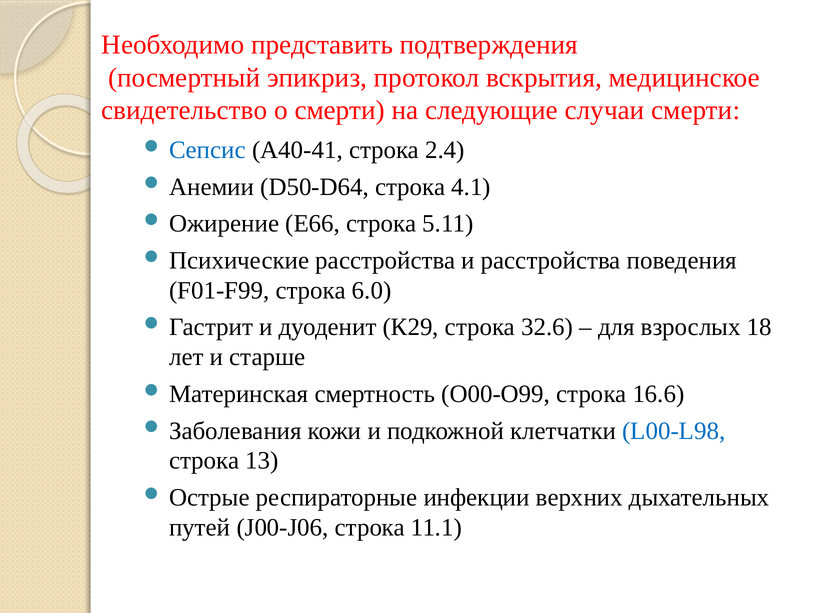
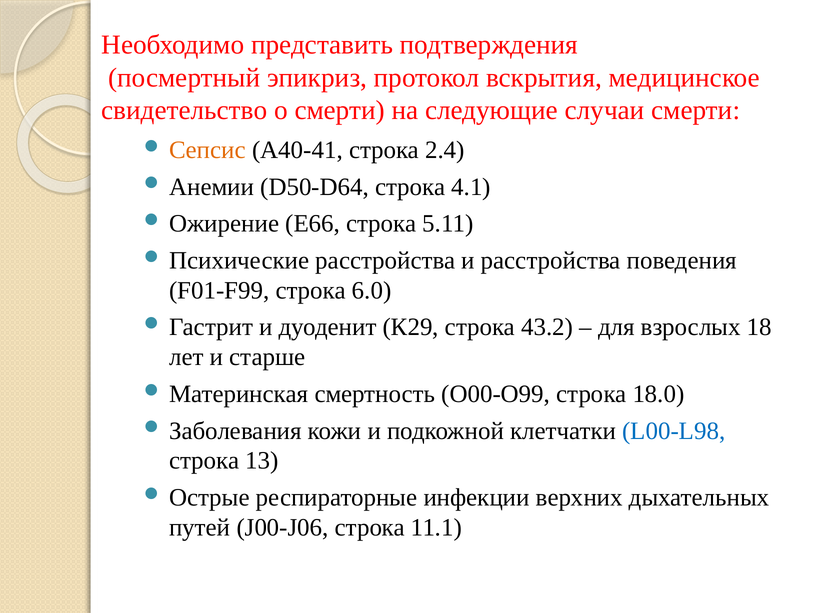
Сепсис colour: blue -> orange
32.6: 32.6 -> 43.2
16.6: 16.6 -> 18.0
